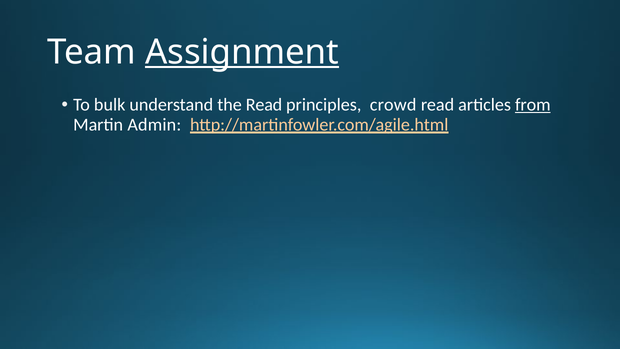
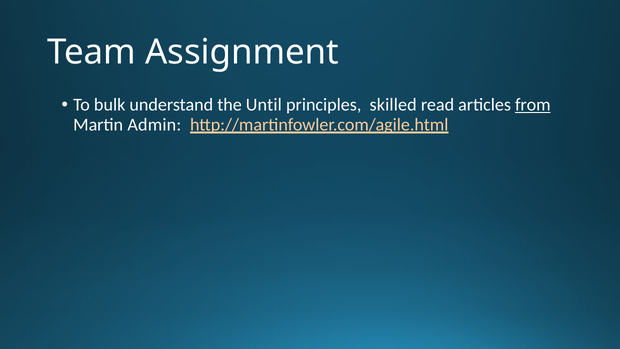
Assignment underline: present -> none
the Read: Read -> Until
crowd: crowd -> skilled
